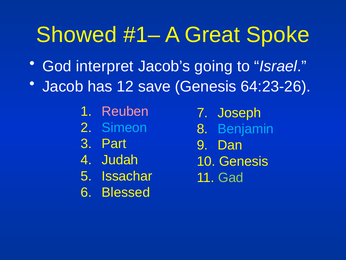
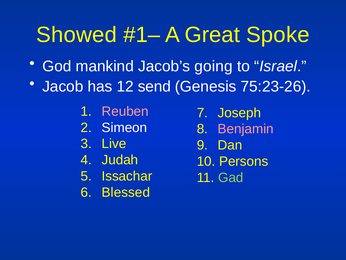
interpret: interpret -> mankind
save: save -> send
64:23-26: 64:23-26 -> 75:23-26
Simeon colour: light blue -> white
Benjamin colour: light blue -> pink
Part: Part -> Live
Genesis at (244, 161): Genesis -> Persons
